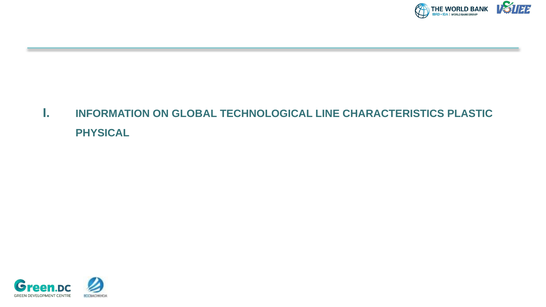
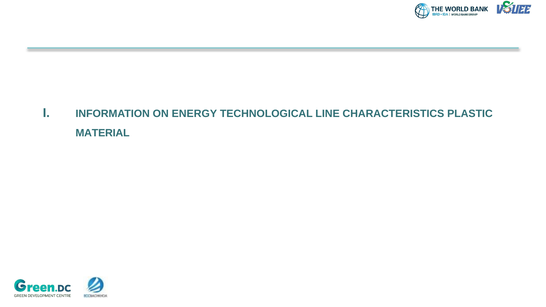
GLOBAL: GLOBAL -> ENERGY
PHYSICAL: PHYSICAL -> MATERIAL
